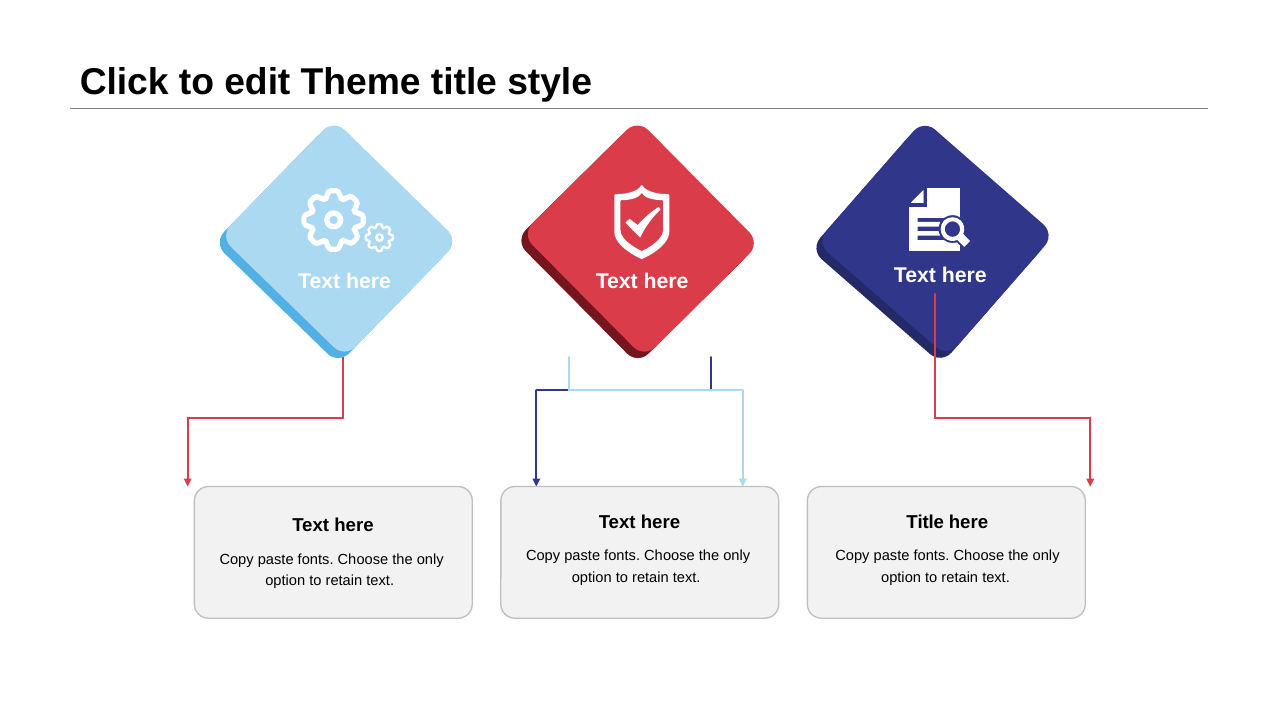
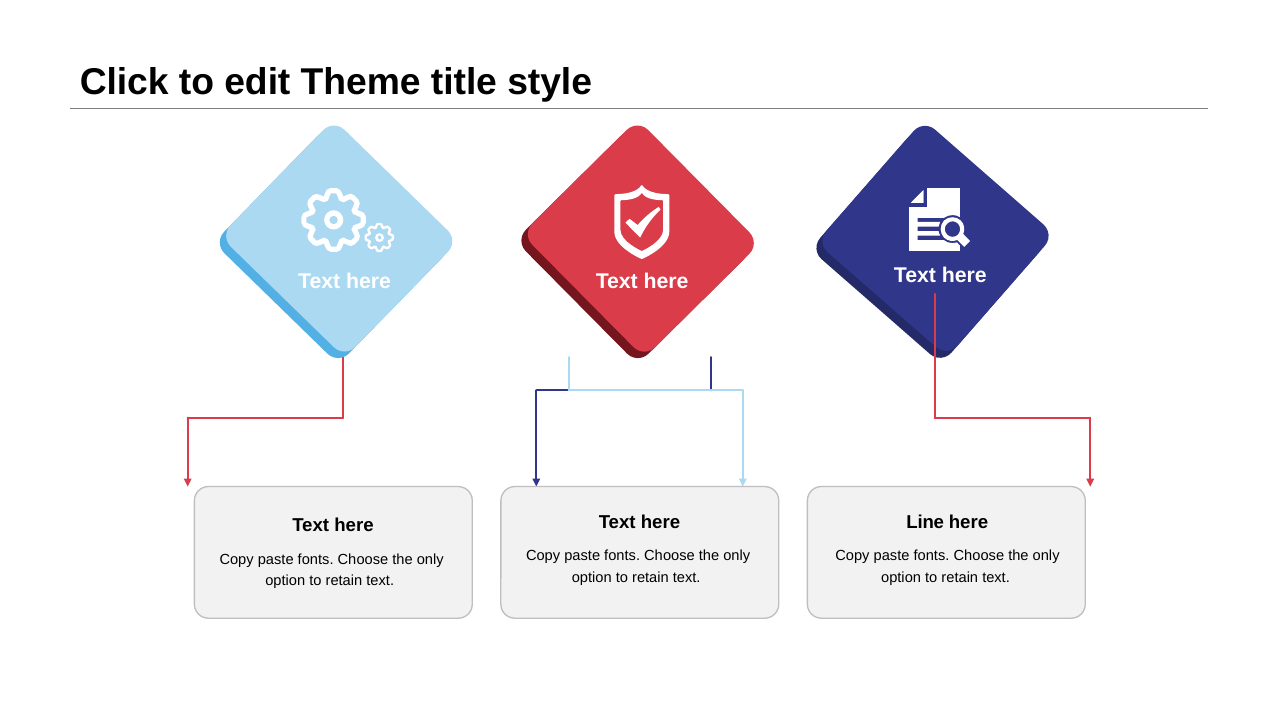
Title at (925, 522): Title -> Line
